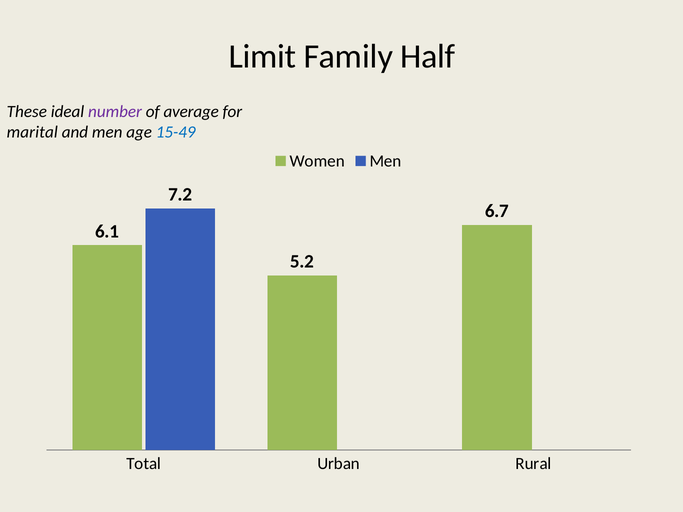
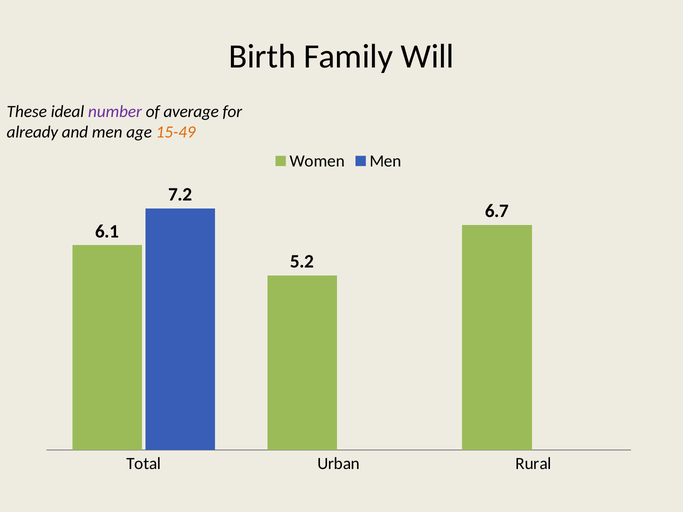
Limit: Limit -> Birth
Half: Half -> Will
marital: marital -> already
15-49 colour: blue -> orange
